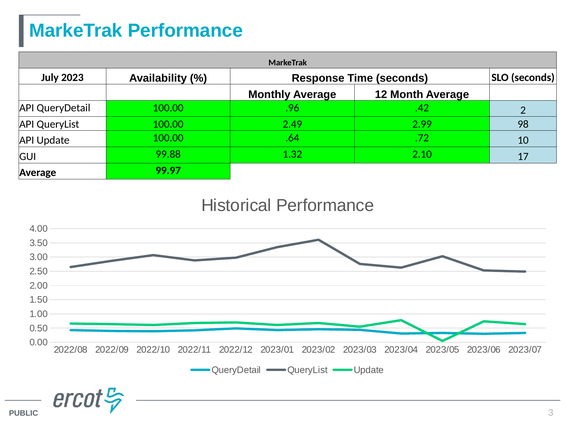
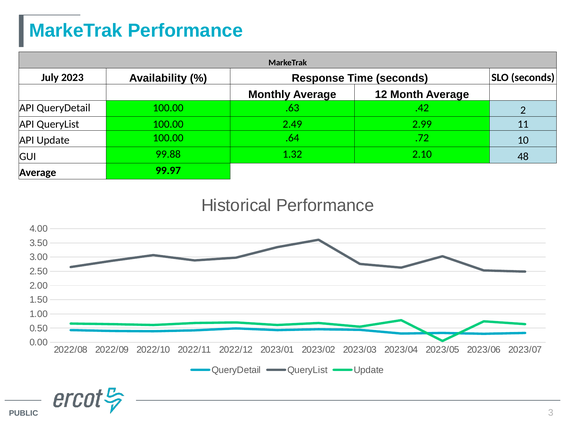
.96: .96 -> .63
98: 98 -> 11
17: 17 -> 48
